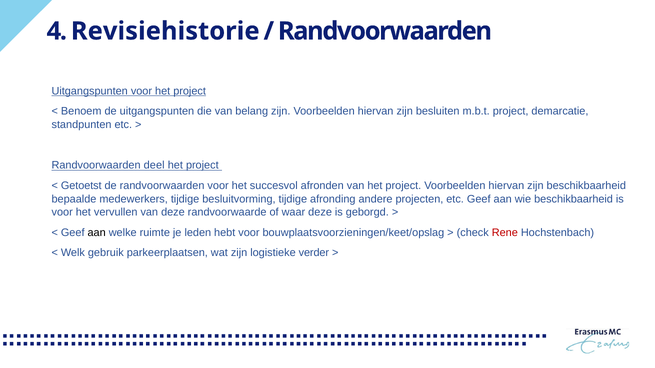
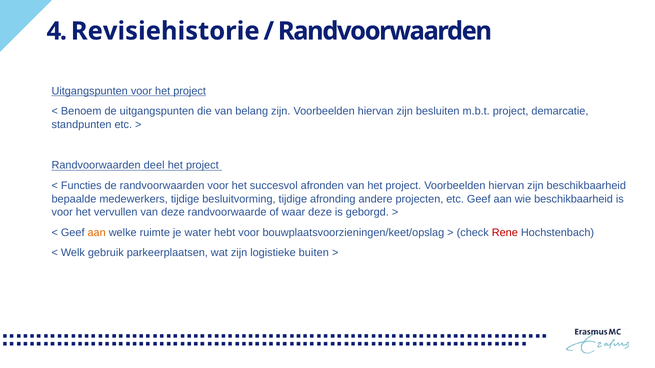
Getoetst: Getoetst -> Functies
aan at (97, 233) colour: black -> orange
leden: leden -> water
verder: verder -> buiten
